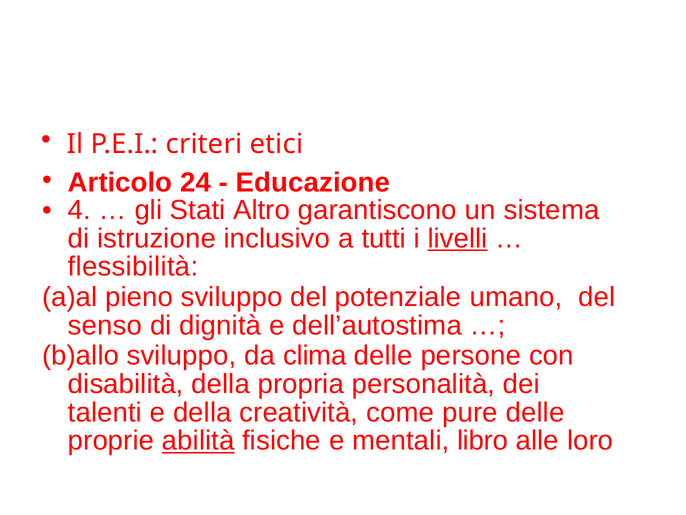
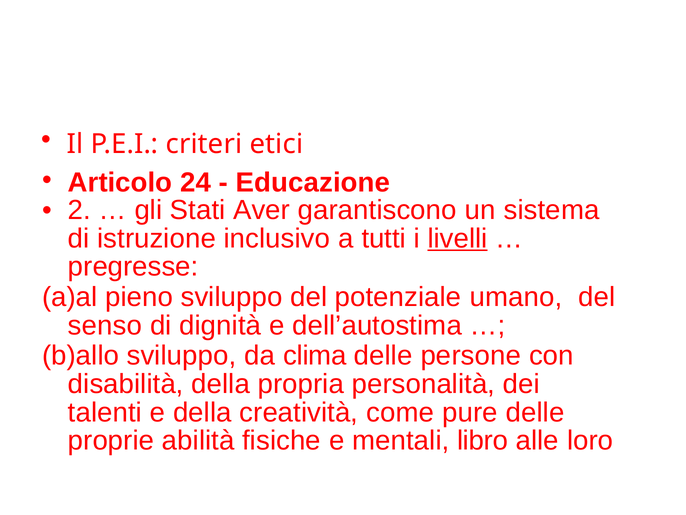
4: 4 -> 2
Altro: Altro -> Aver
flessibilità: flessibilità -> pregresse
abilità underline: present -> none
